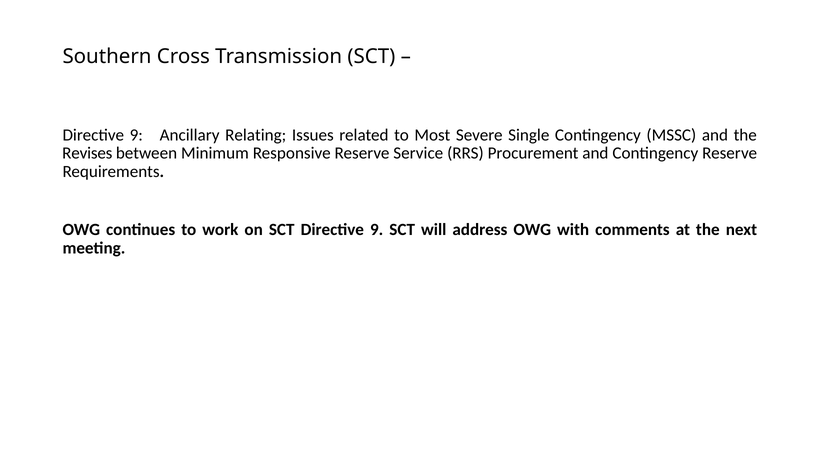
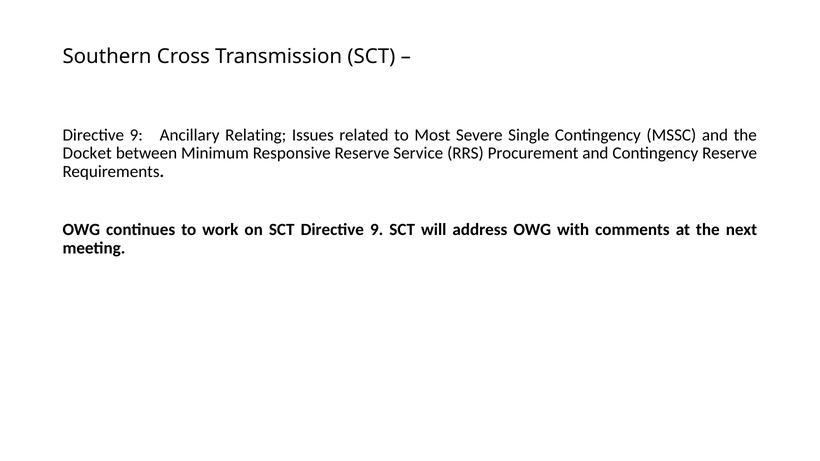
Revises: Revises -> Docket
